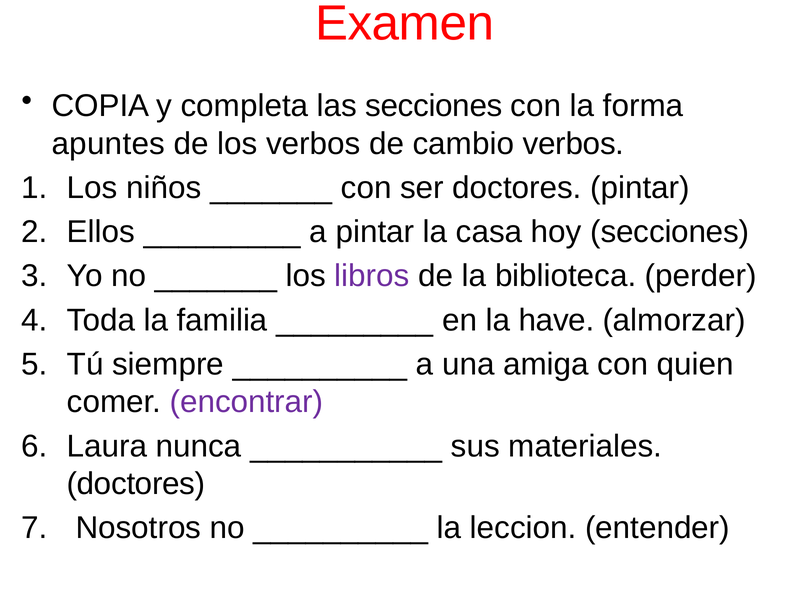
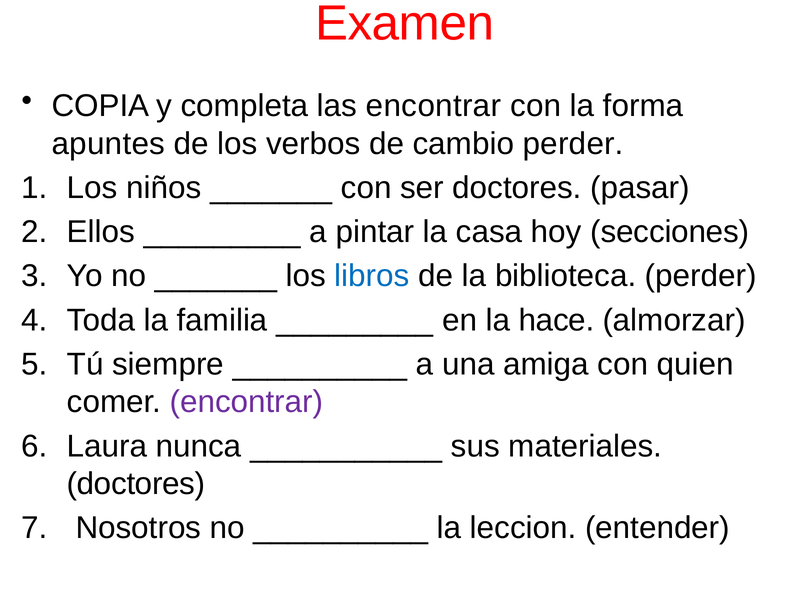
las secciones: secciones -> encontrar
cambio verbos: verbos -> perder
doctores pintar: pintar -> pasar
libros colour: purple -> blue
have: have -> hace
